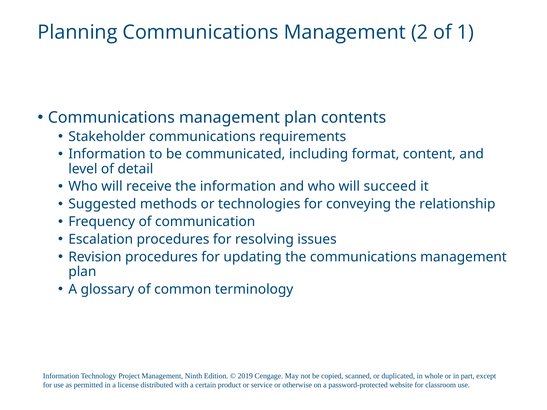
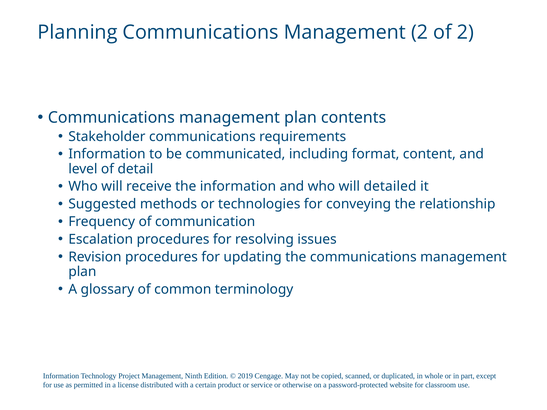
of 1: 1 -> 2
succeed: succeed -> detailed
